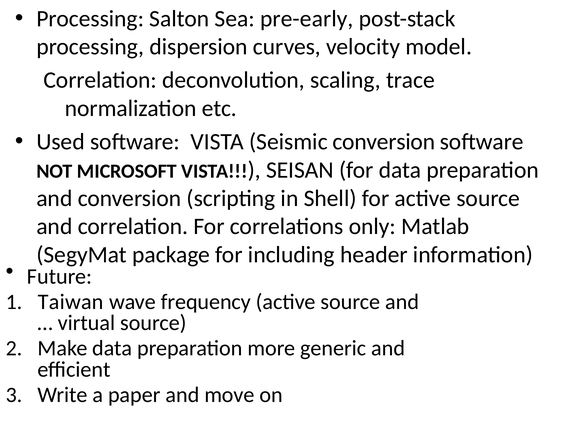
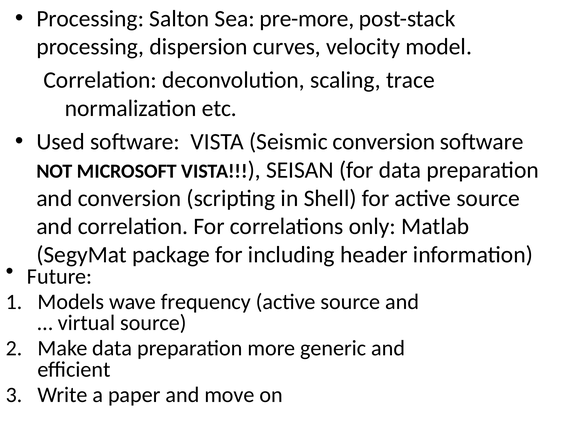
pre-early: pre-early -> pre-more
Taiwan: Taiwan -> Models
